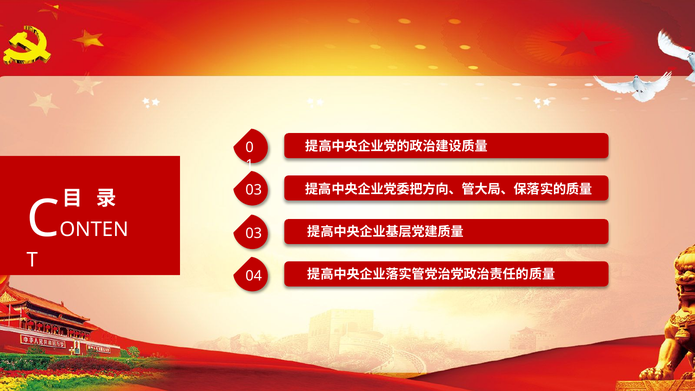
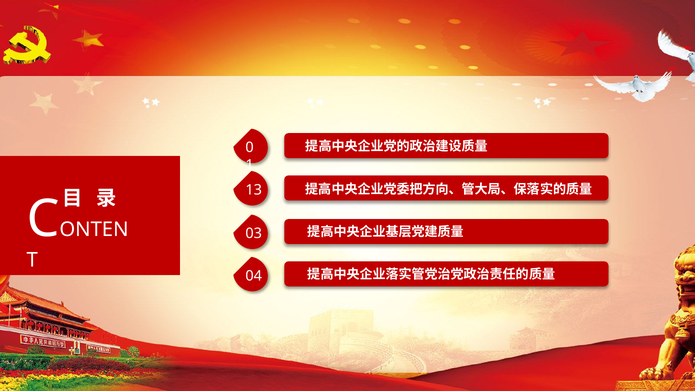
03 at (254, 190): 03 -> 13
